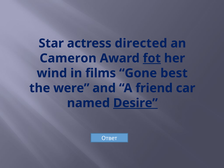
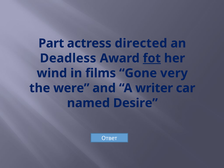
Star: Star -> Part
Cameron: Cameron -> Deadless
best: best -> very
friend: friend -> writer
Desire underline: present -> none
